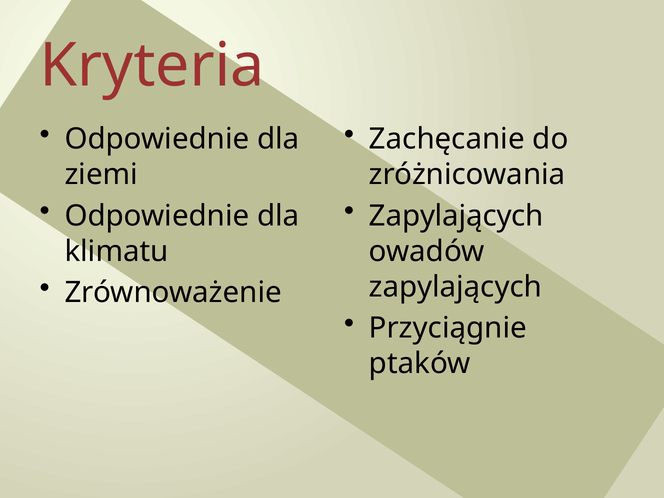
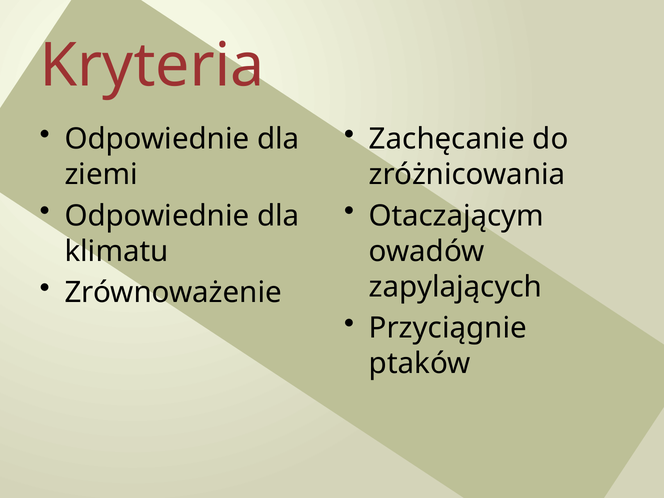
Zapylających at (456, 216): Zapylających -> Otaczającym
